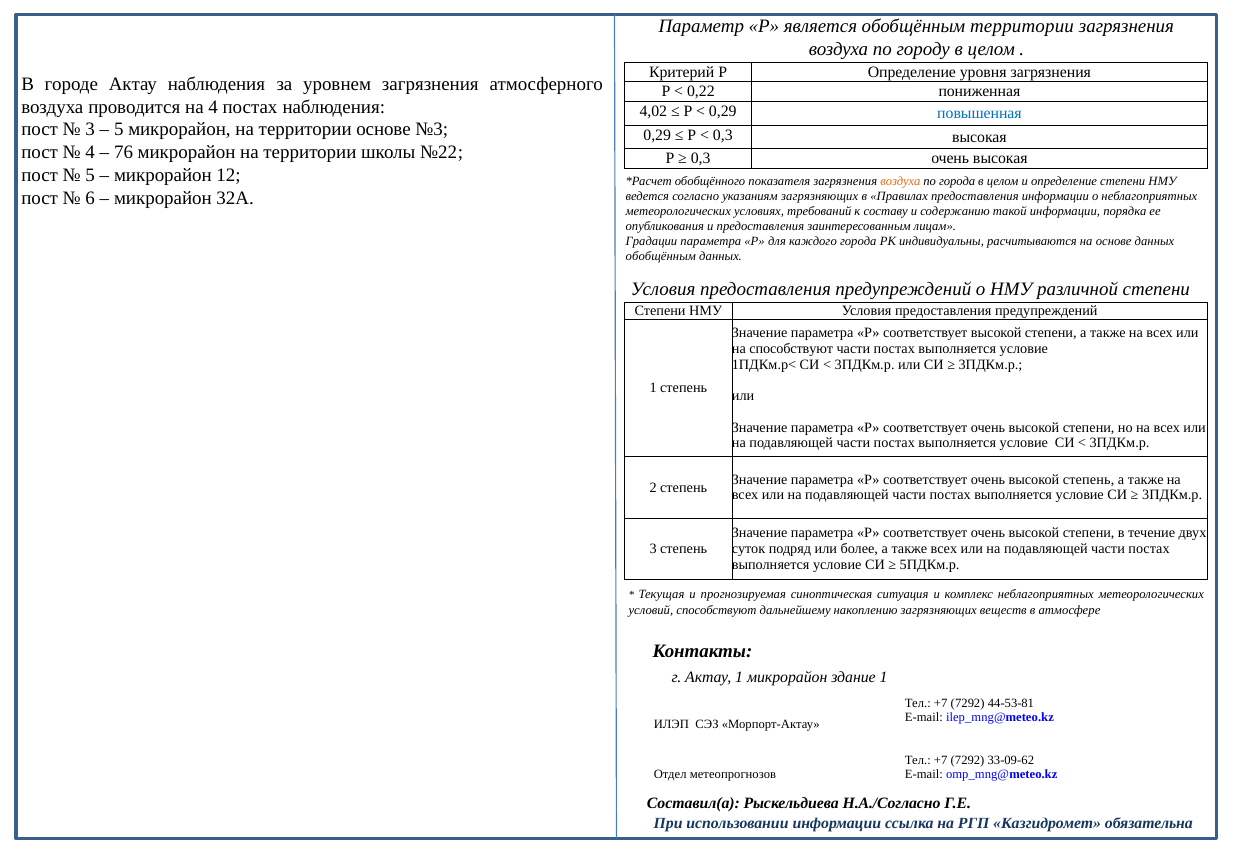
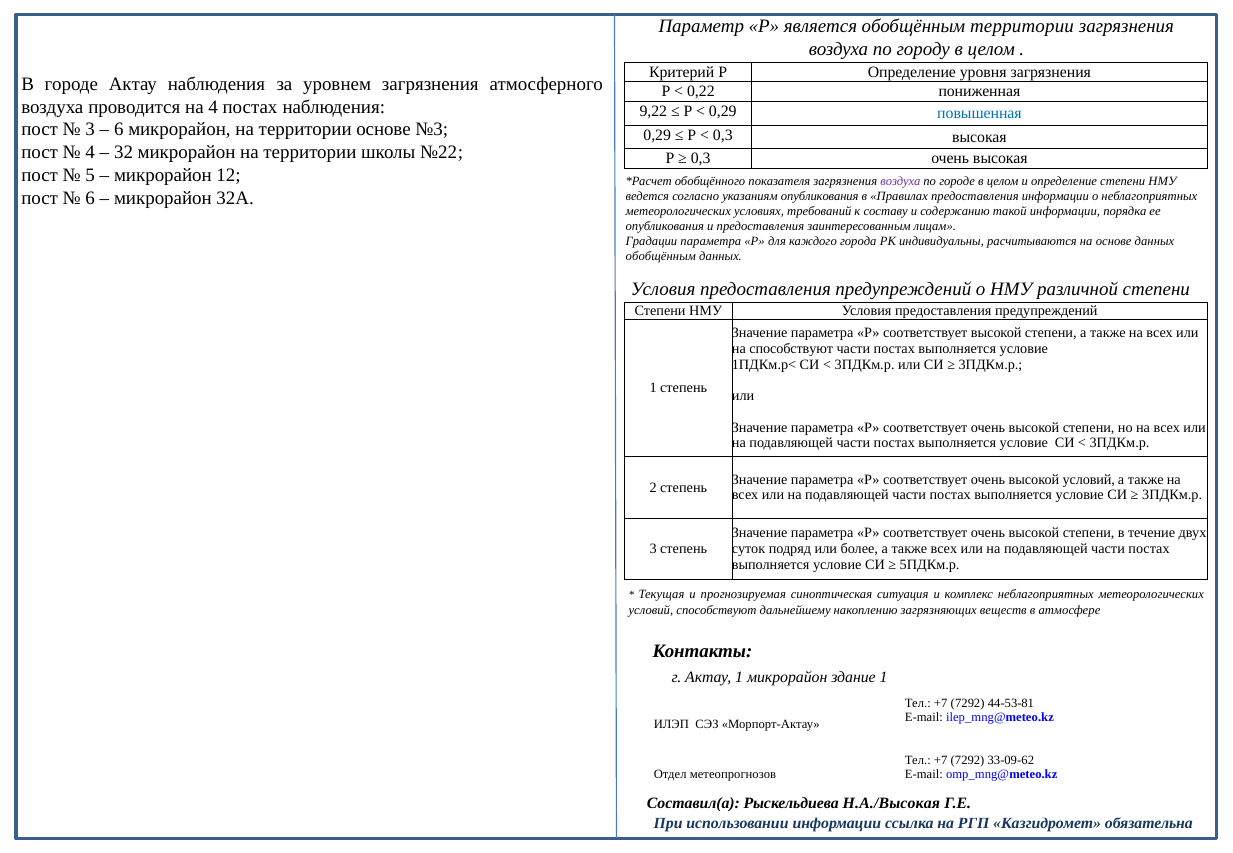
4,02: 4,02 -> 9,22
5 at (119, 130): 5 -> 6
76: 76 -> 32
воздуха at (900, 181) colour: orange -> purple
по города: города -> городе
указаниям загрязняющих: загрязняющих -> опубликования
высокой степень: степень -> условий
Н.А./Согласно: Н.А./Согласно -> Н.А./Высокая
